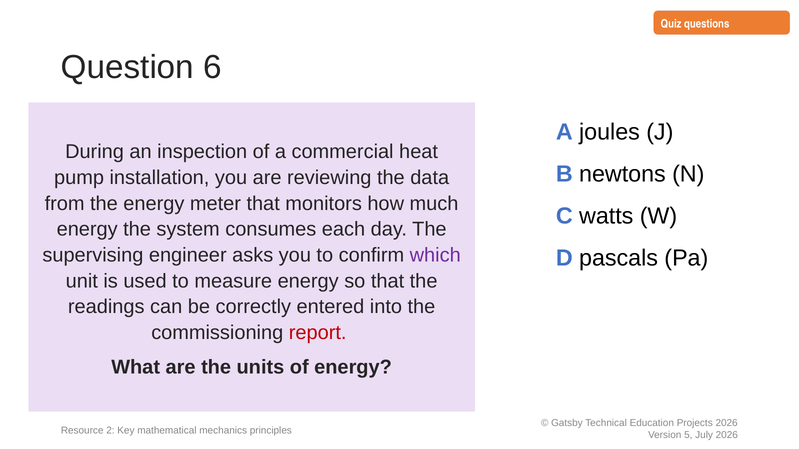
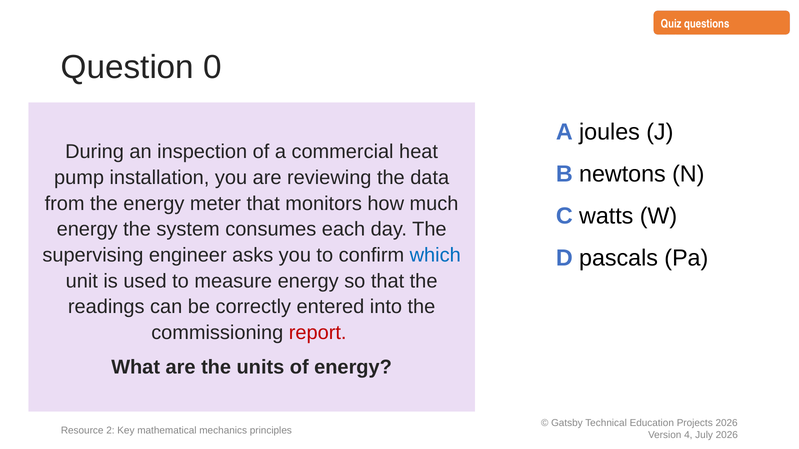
6: 6 -> 0
which colour: purple -> blue
5: 5 -> 4
